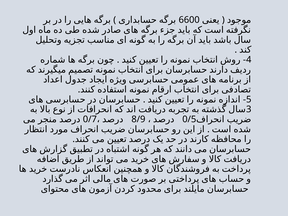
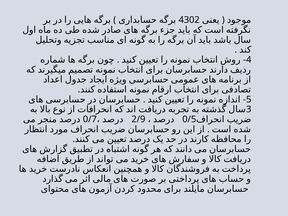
6600: 6600 -> 4302
8/9: 8/9 -> 2/9
